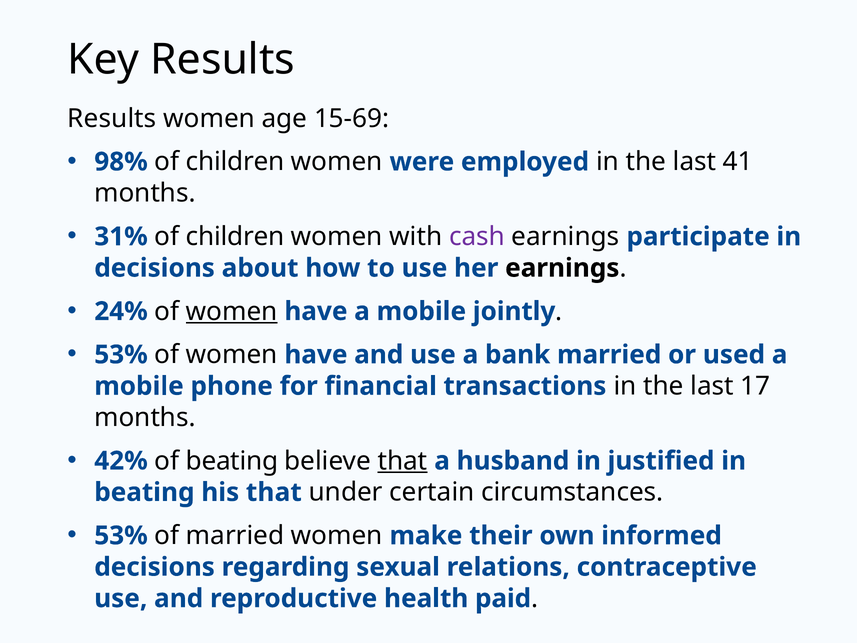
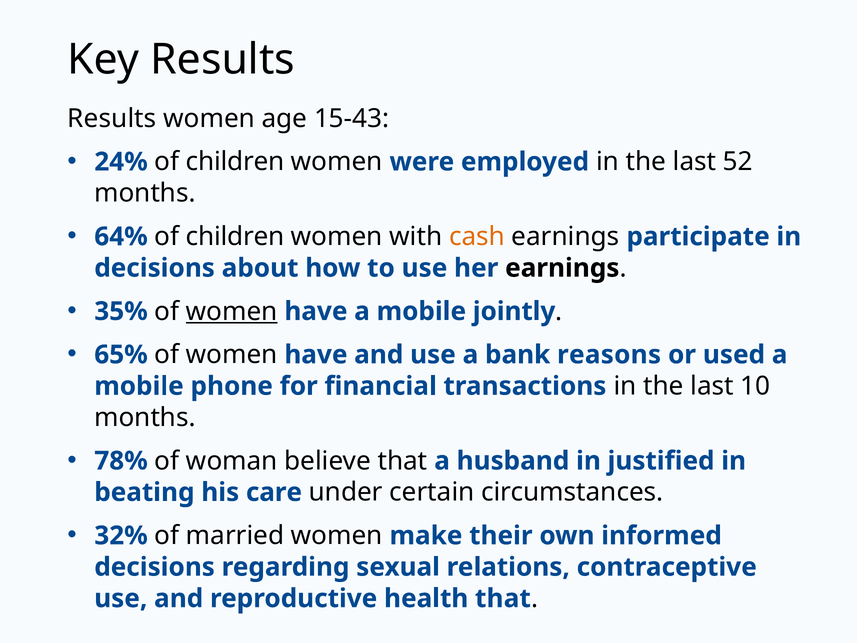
15-69: 15-69 -> 15-43
98%: 98% -> 24%
41: 41 -> 52
31%: 31% -> 64%
cash colour: purple -> orange
24%: 24% -> 35%
53% at (121, 355): 53% -> 65%
bank married: married -> reasons
17: 17 -> 10
42%: 42% -> 78%
of beating: beating -> woman
that at (403, 461) underline: present -> none
his that: that -> care
53% at (121, 535): 53% -> 32%
health paid: paid -> that
